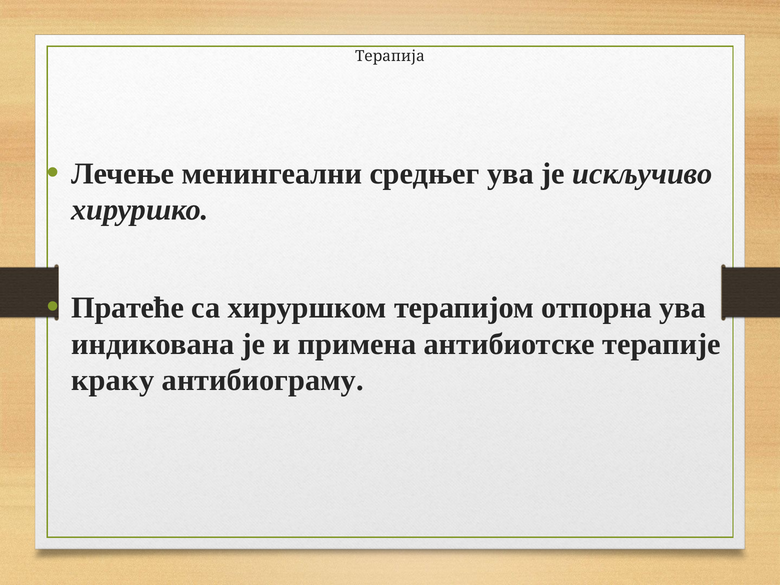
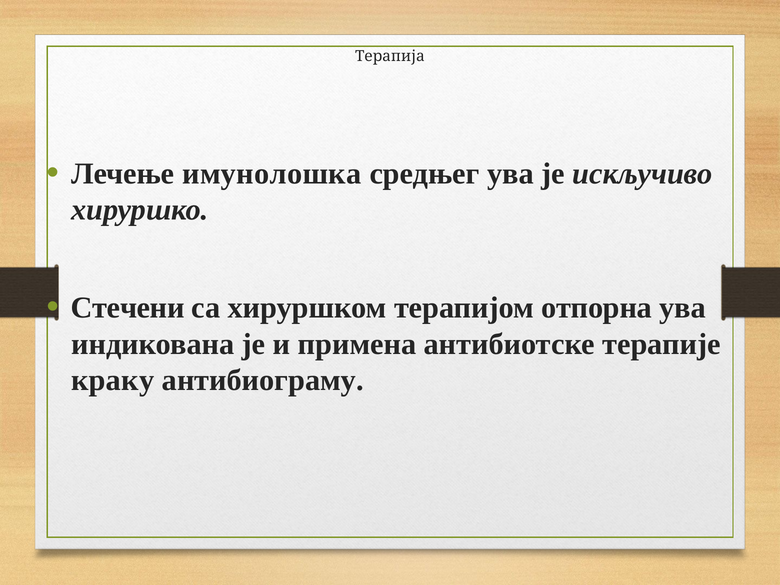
менингеални: менингеални -> имунолошка
Пратеће: Пратеће -> Стечени
